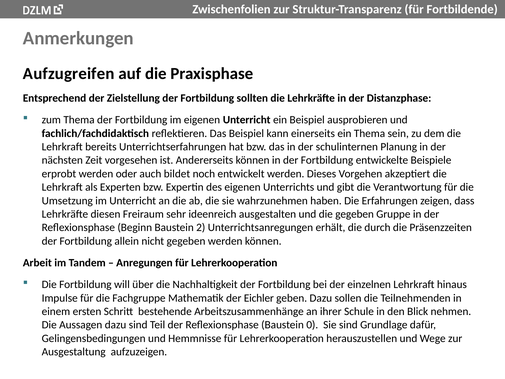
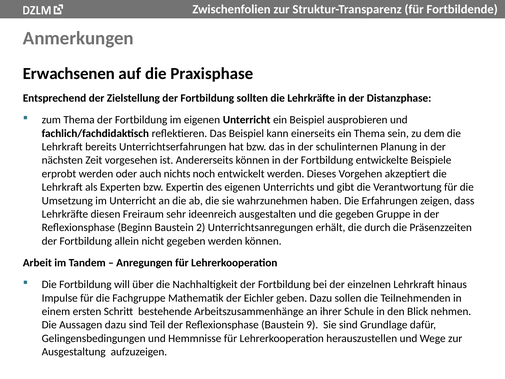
Aufzugreifen: Aufzugreifen -> Erwachsenen
bildet: bildet -> nichts
0: 0 -> 9
